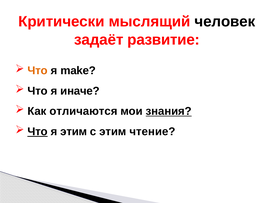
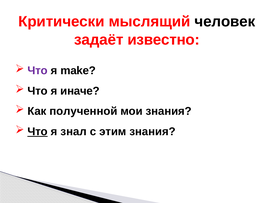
развитие: развитие -> известно
Что at (38, 71) colour: orange -> purple
отличаются: отличаются -> полученной
знания at (169, 111) underline: present -> none
я этим: этим -> знал
этим чтение: чтение -> знания
